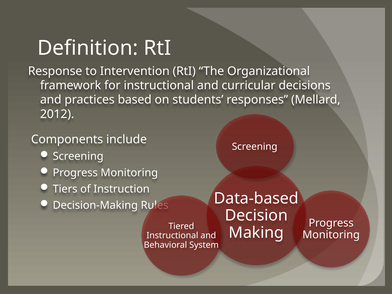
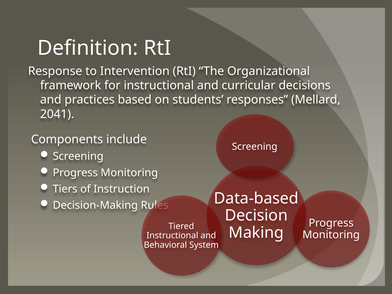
2012: 2012 -> 2041
